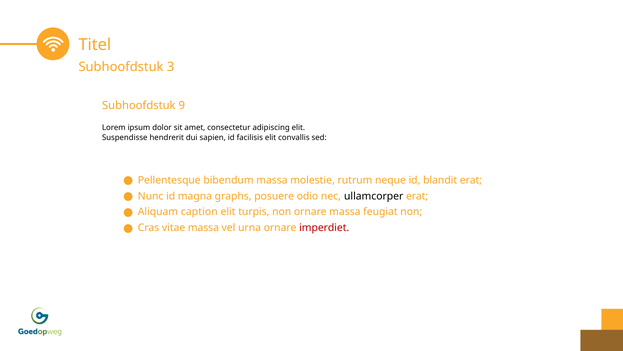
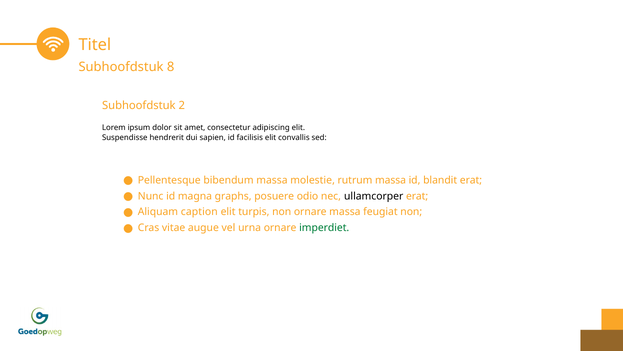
3: 3 -> 8
9: 9 -> 2
rutrum neque: neque -> massa
vitae massa: massa -> augue
imperdiet colour: red -> green
